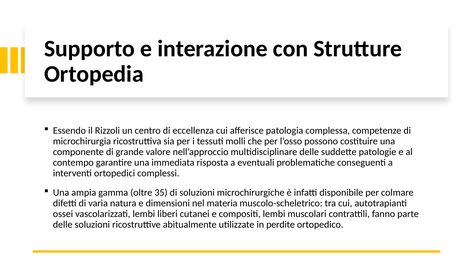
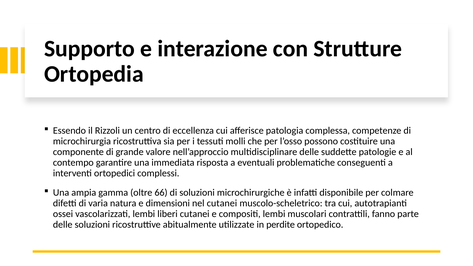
35: 35 -> 66
nel materia: materia -> cutanei
